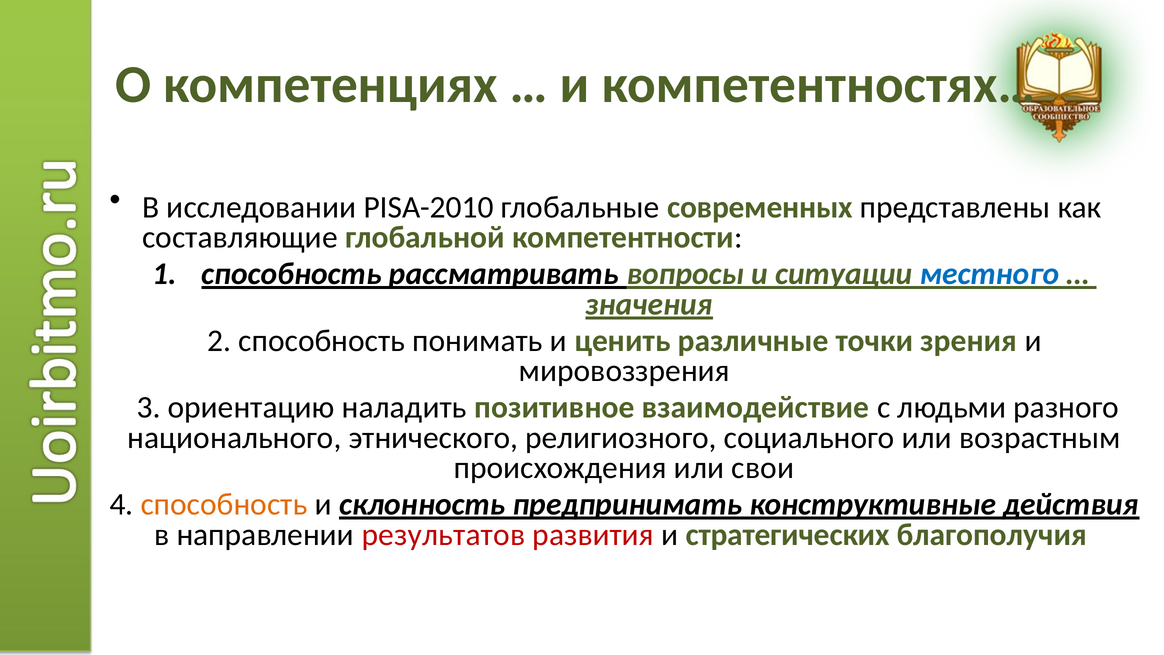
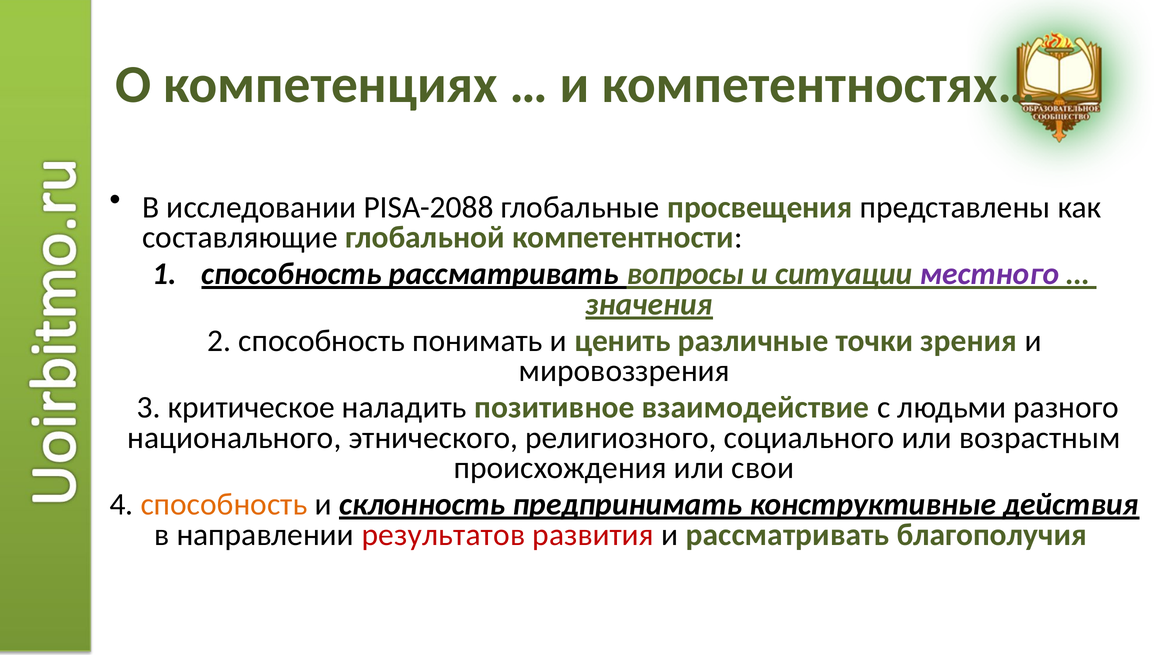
PISA-2010: PISA-2010 -> PISA-2088
современных: современных -> просвещения
местного colour: blue -> purple
ориентацию: ориентацию -> критическое
и стратегических: стратегических -> рассматривать
